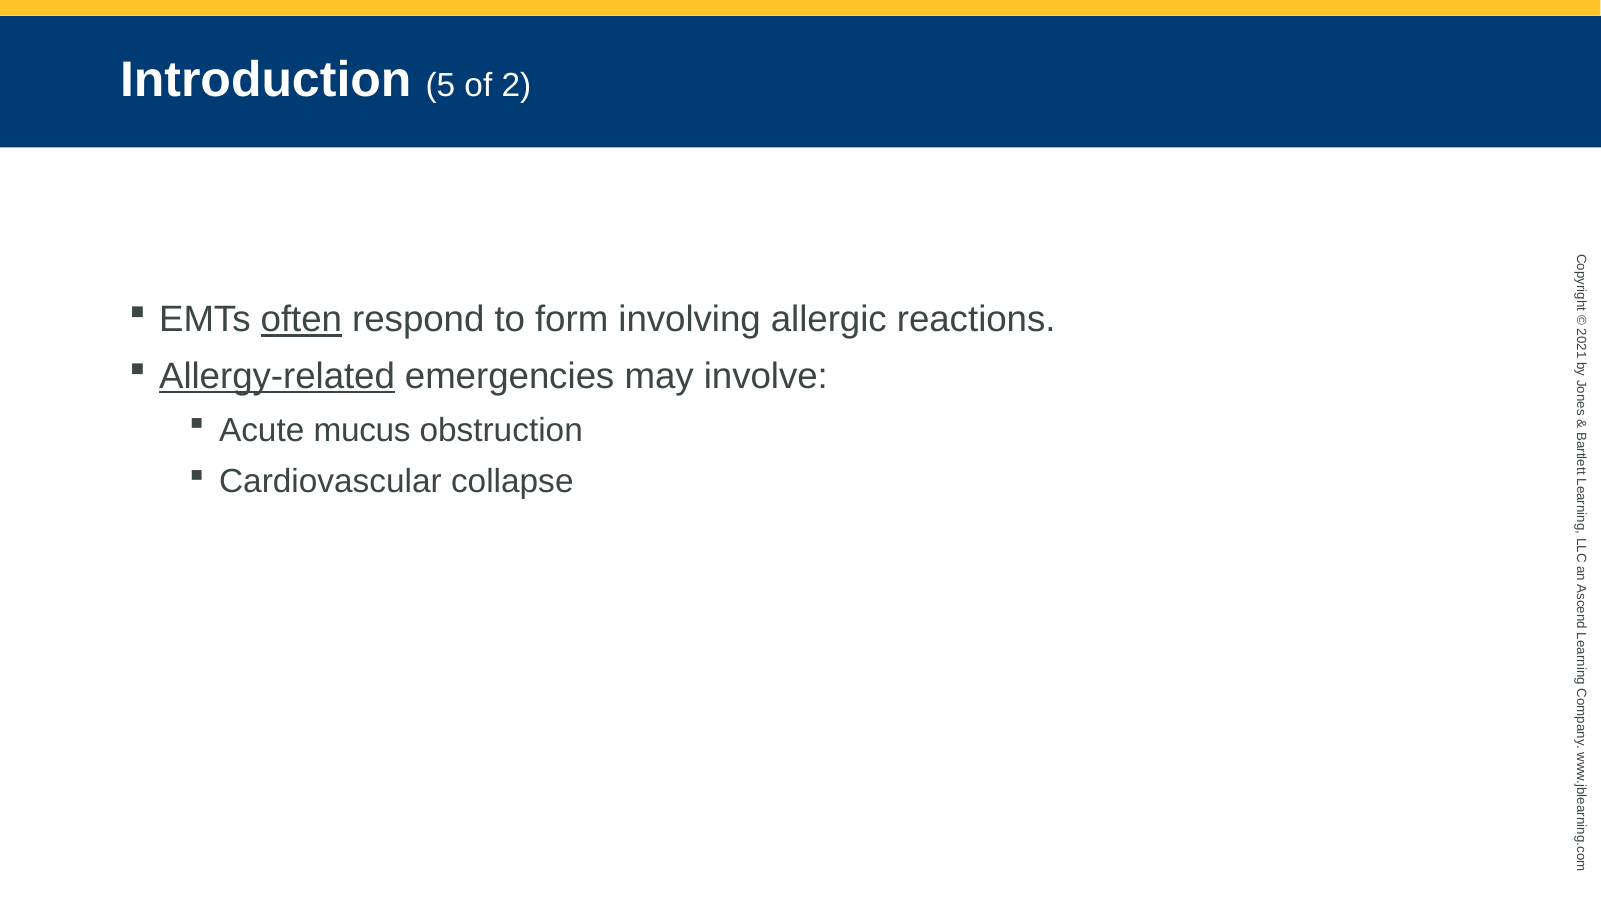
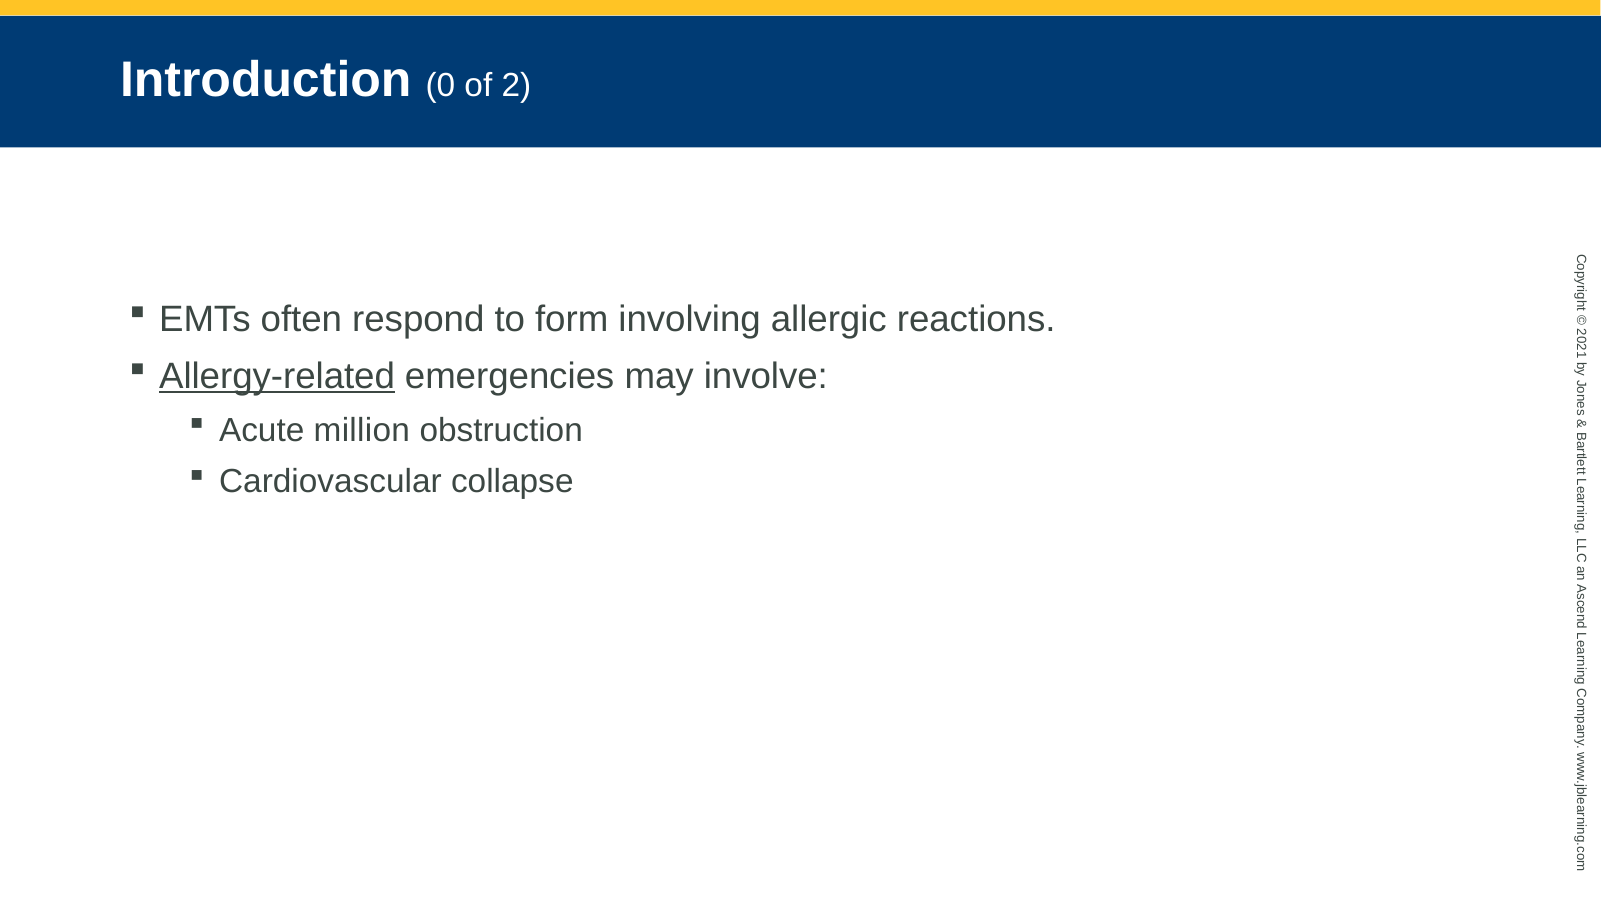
Introduction 5: 5 -> 0
often underline: present -> none
mucus: mucus -> million
